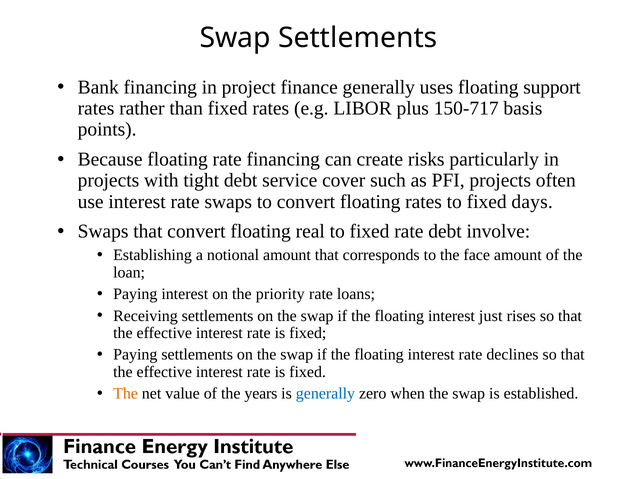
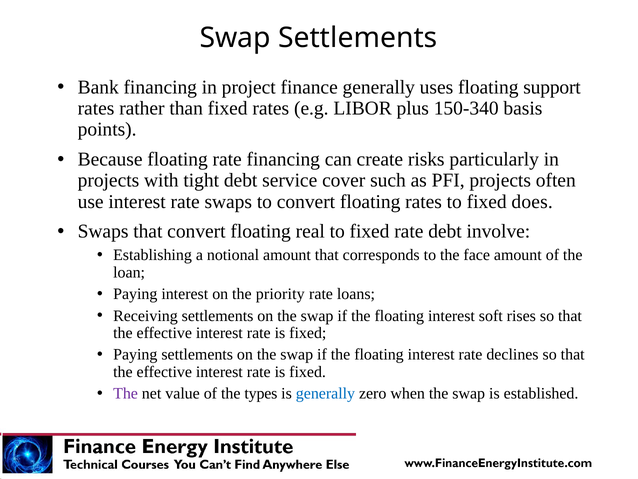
150-717: 150-717 -> 150-340
days: days -> does
just: just -> soft
The at (126, 393) colour: orange -> purple
years: years -> types
